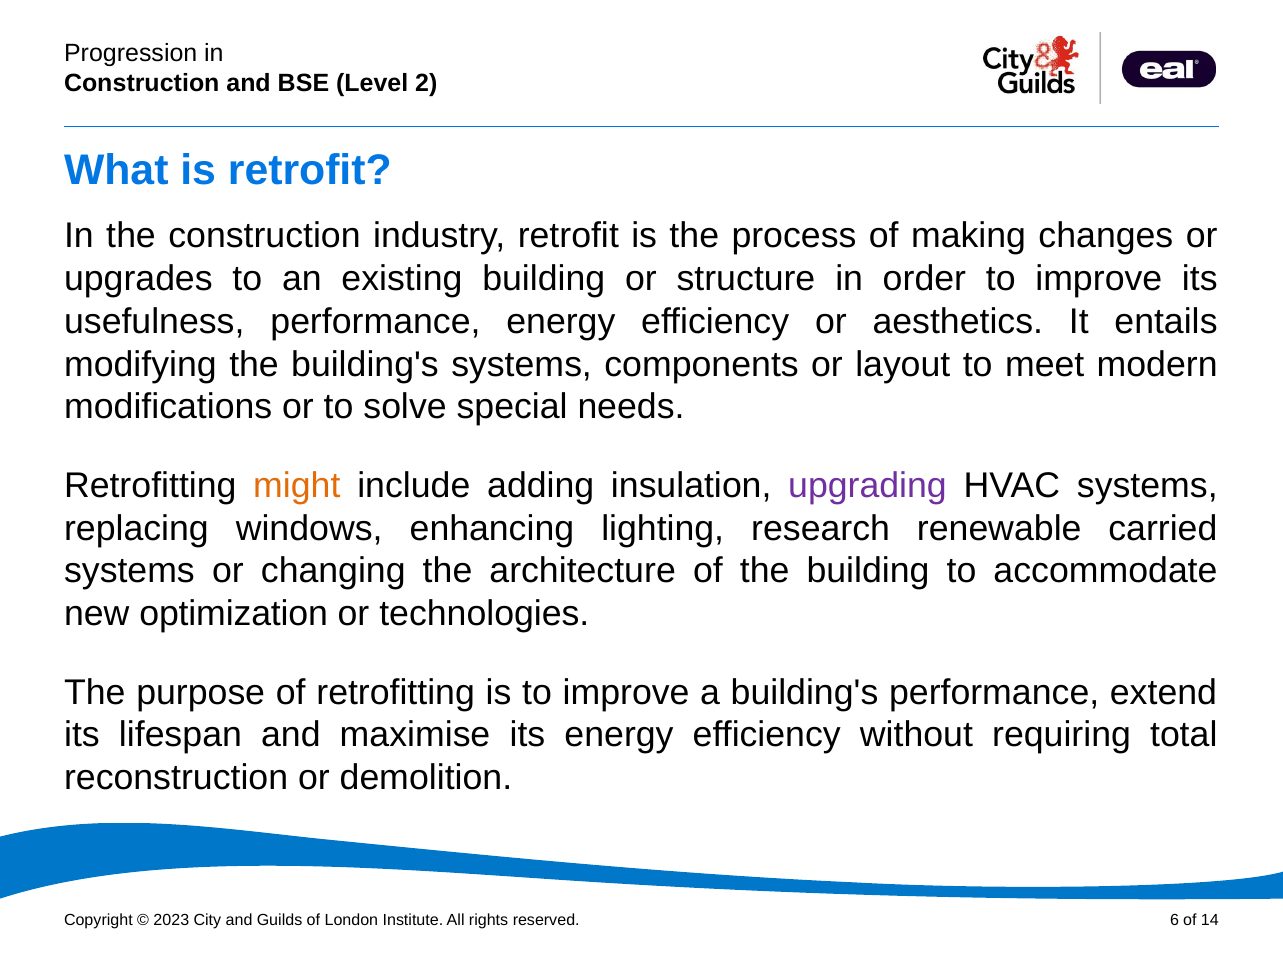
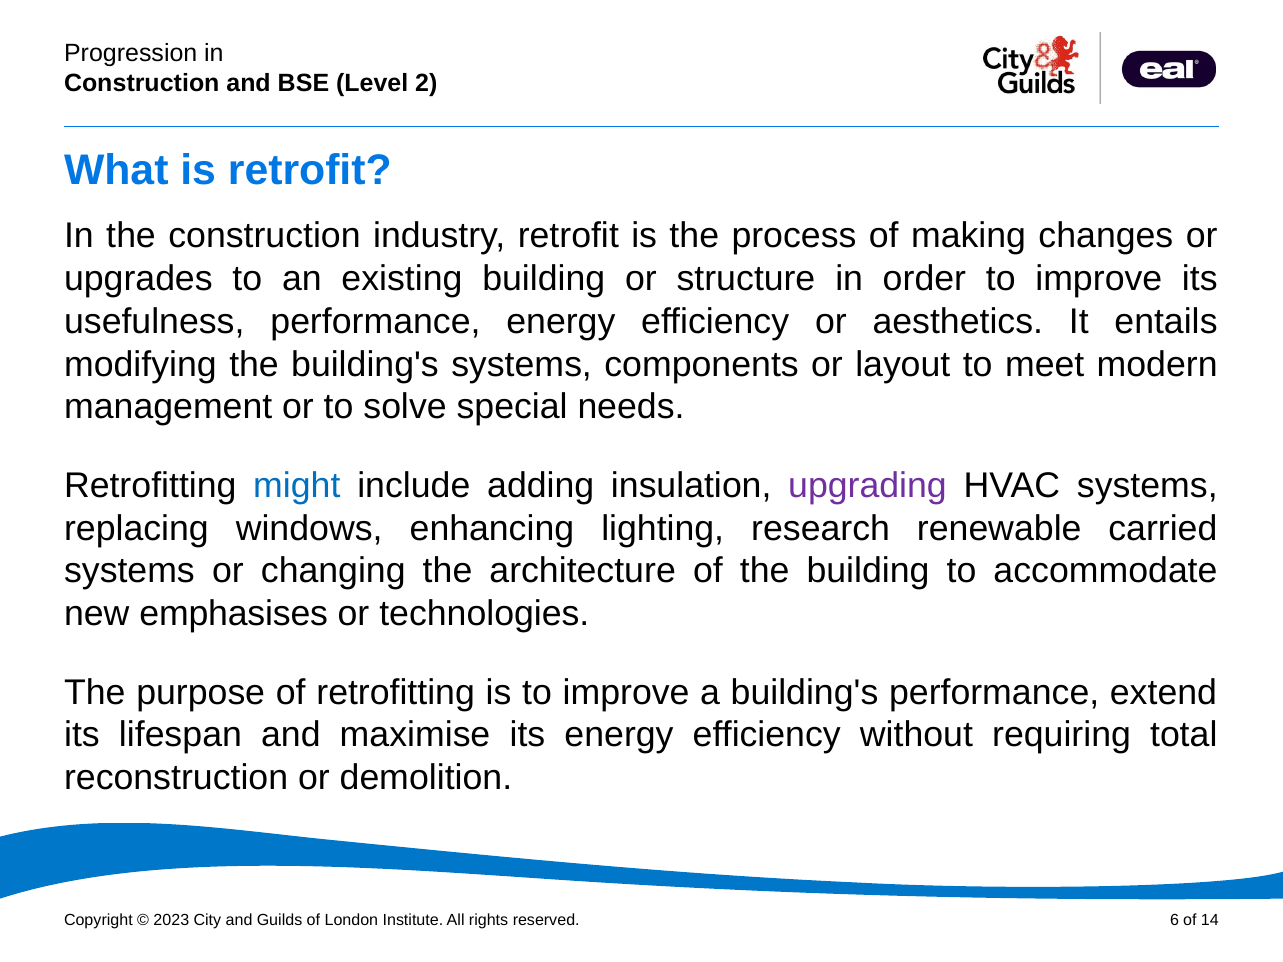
modifications: modifications -> management
might colour: orange -> blue
optimization: optimization -> emphasises
